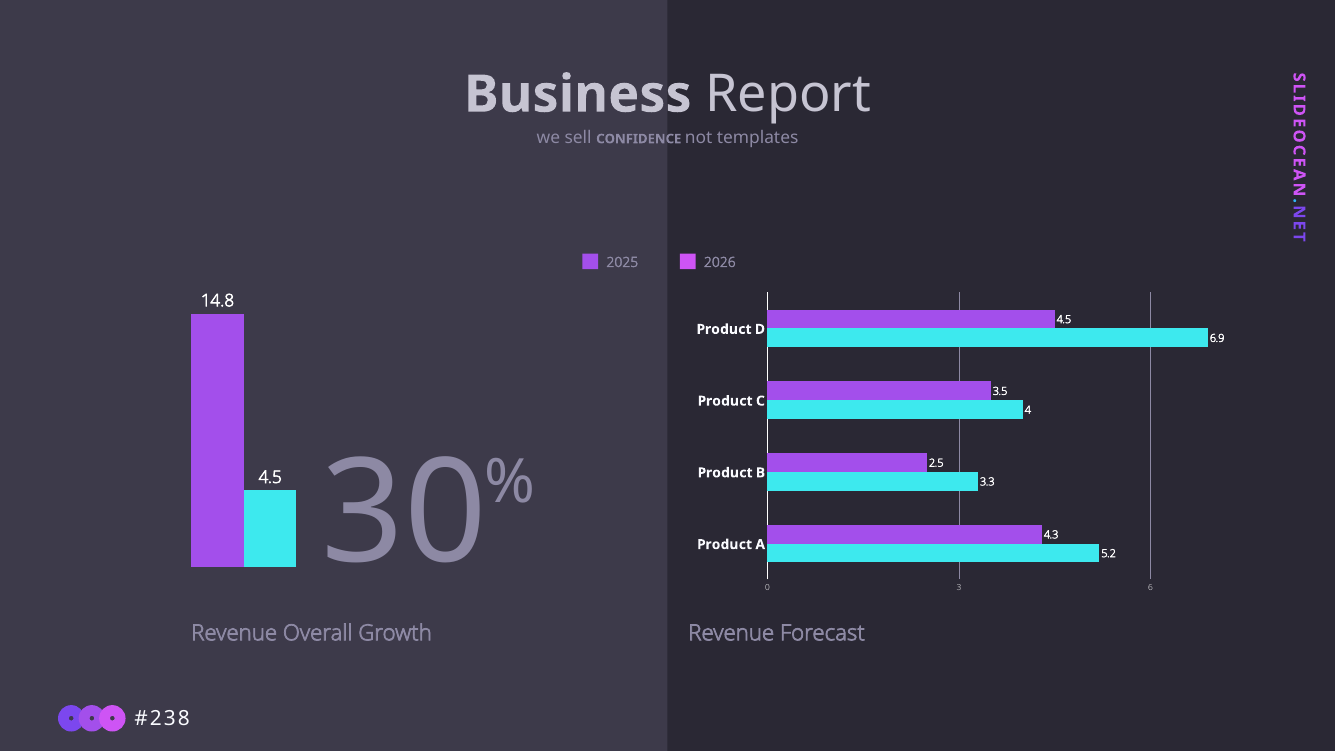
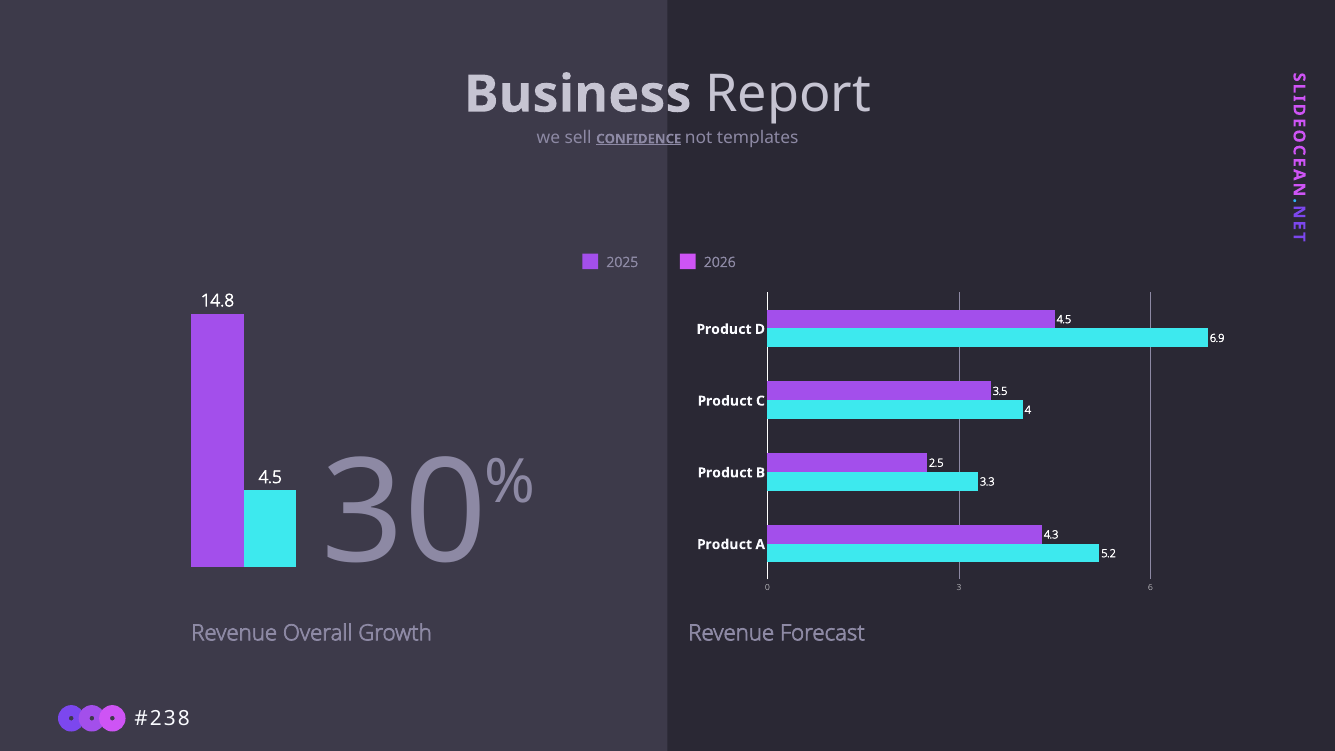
CONFIDENCE underline: none -> present
